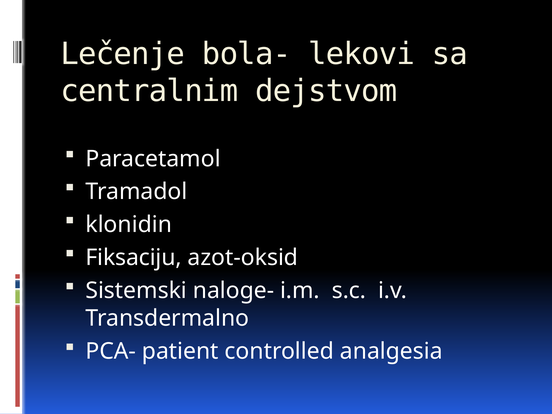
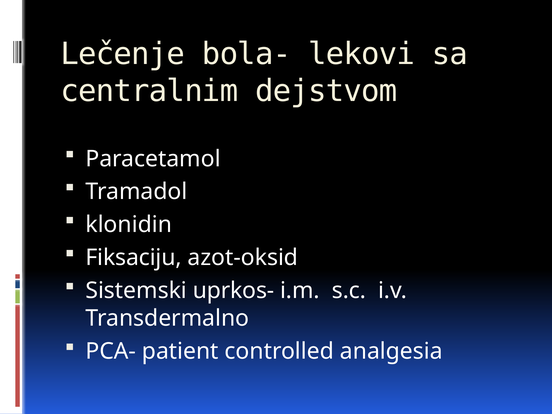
naloge-: naloge- -> uprkos-
